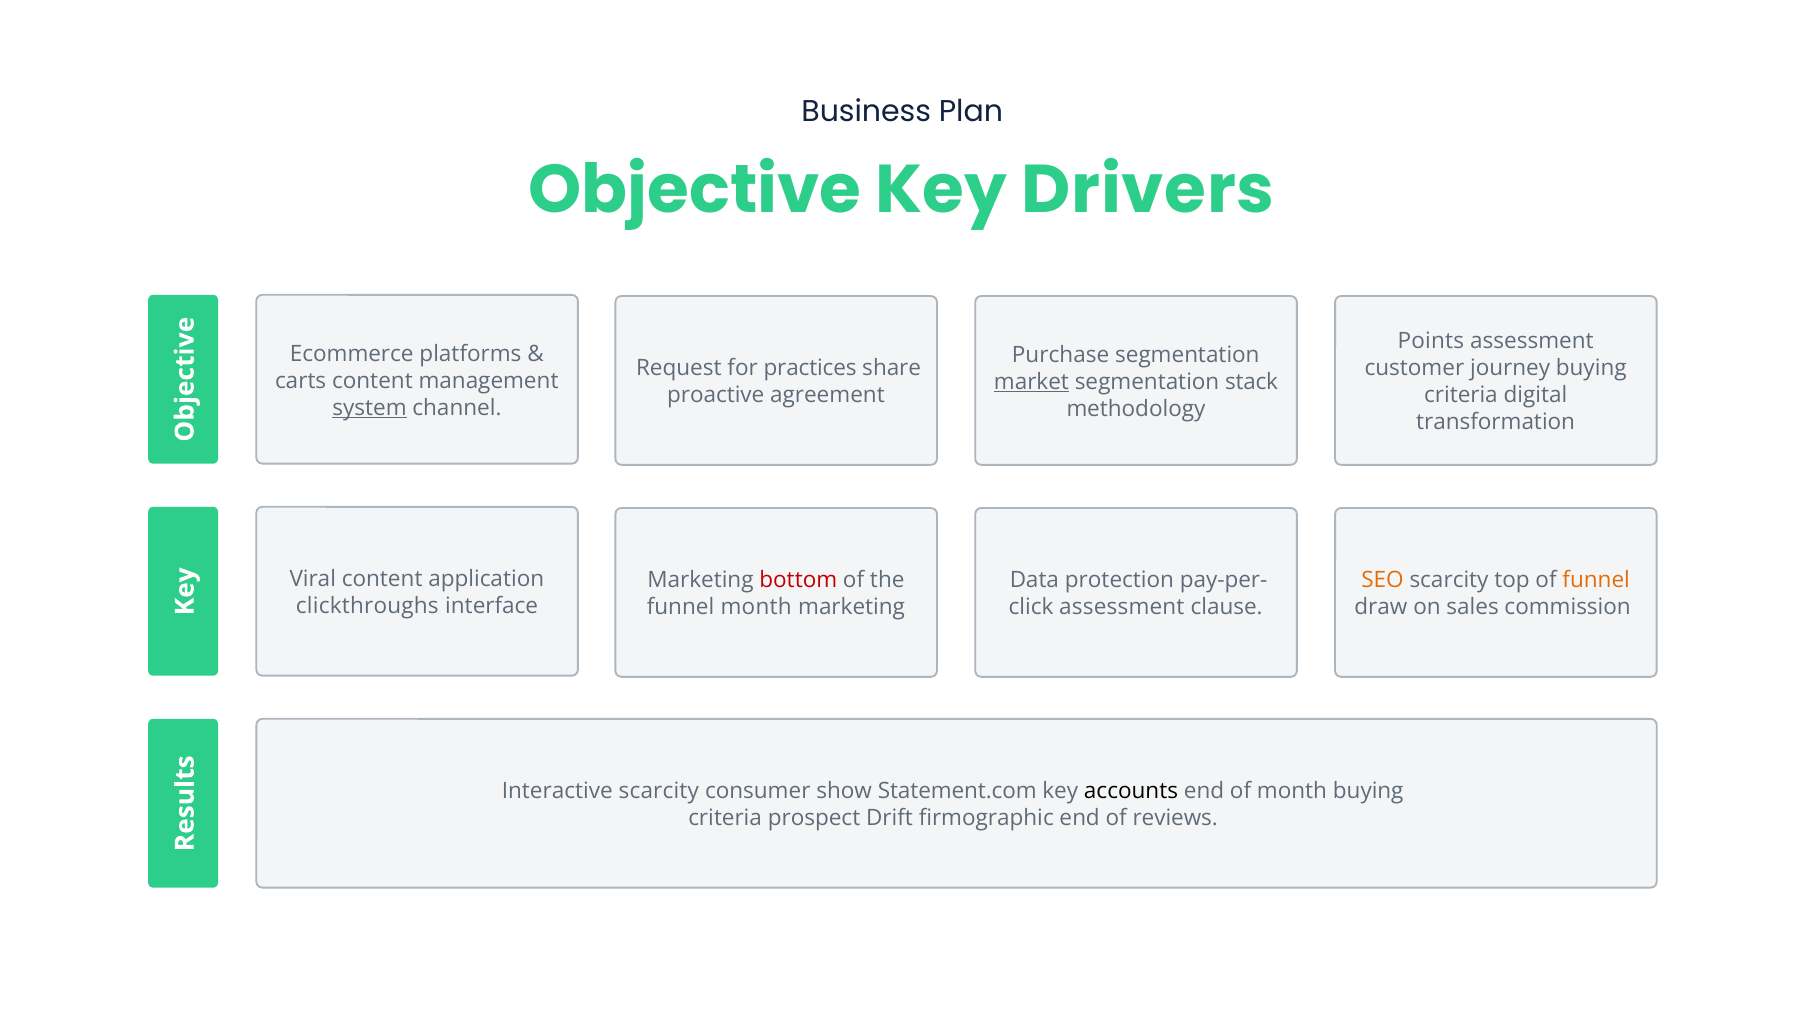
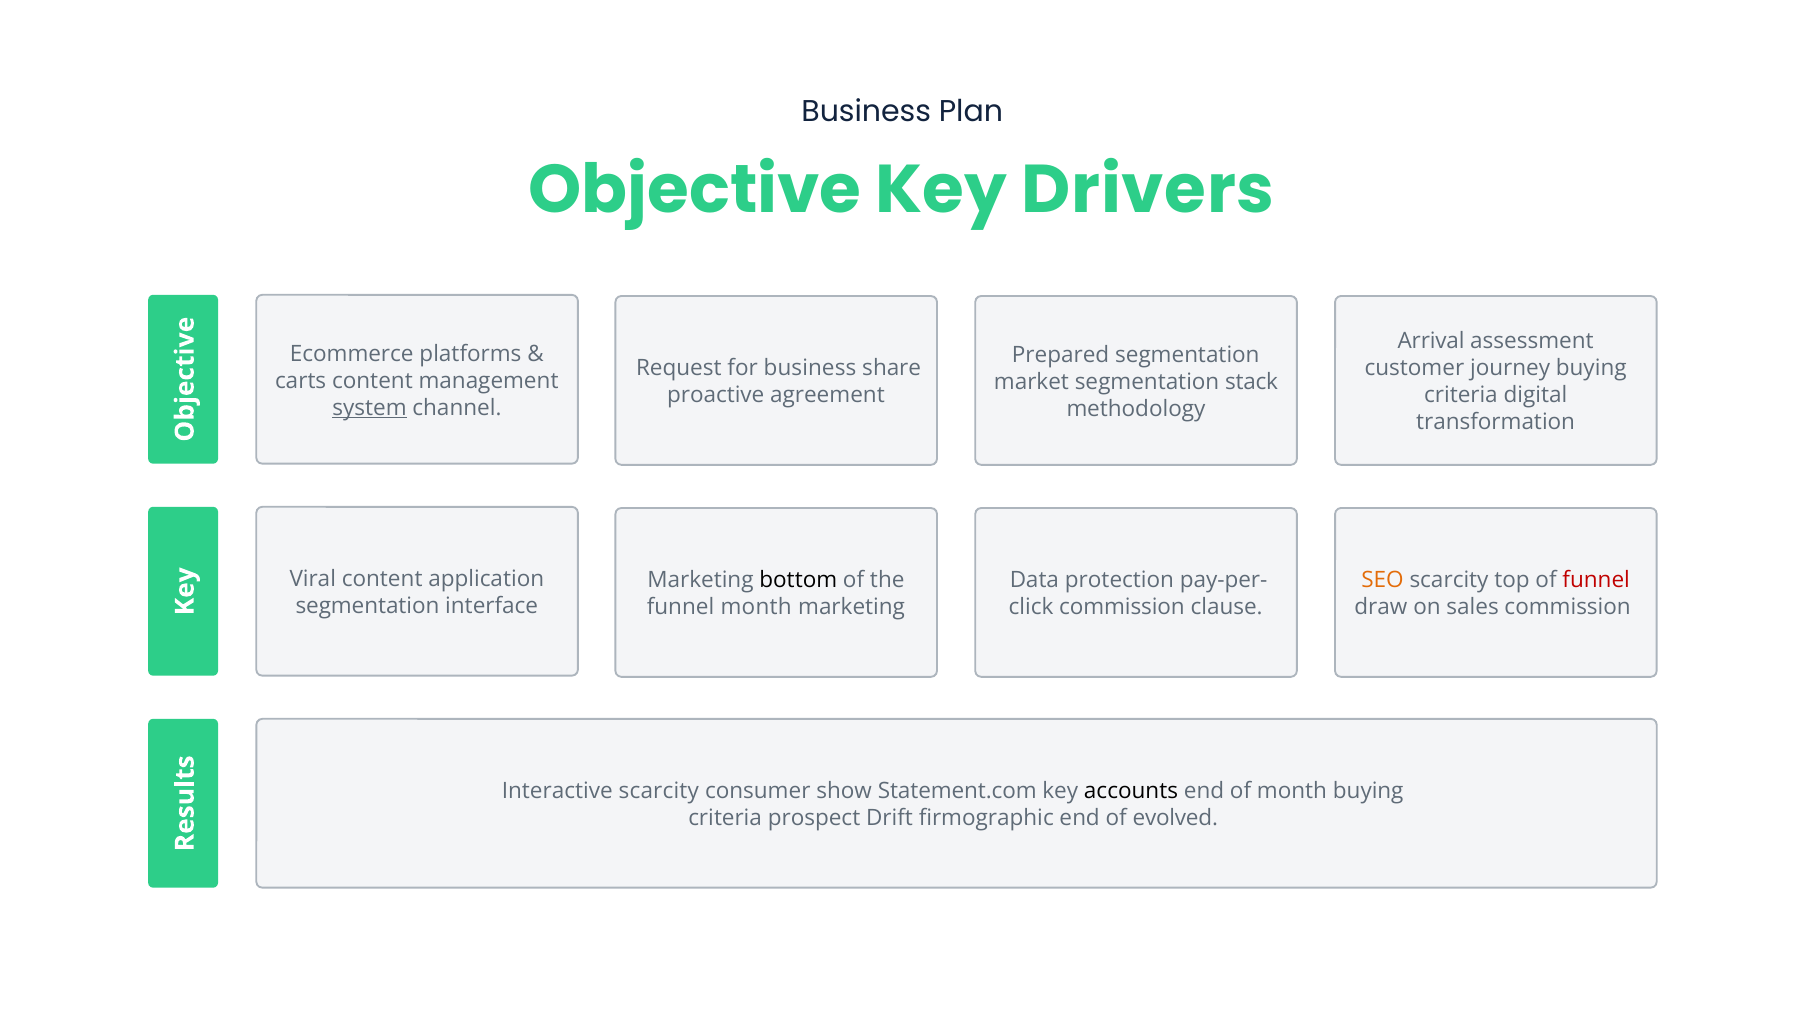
Points: Points -> Arrival
Purchase: Purchase -> Prepared
for practices: practices -> business
market underline: present -> none
bottom colour: red -> black
funnel at (1596, 581) colour: orange -> red
clickthroughs at (367, 606): clickthroughs -> segmentation
assessment at (1122, 608): assessment -> commission
reviews: reviews -> evolved
